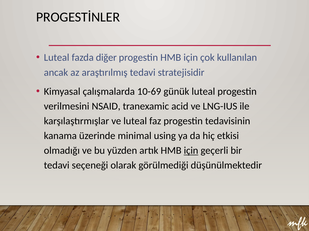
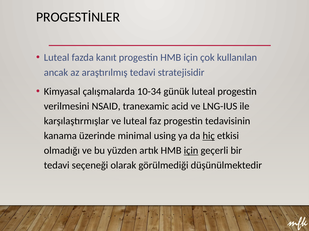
diğer: diğer -> kanıt
10-69: 10-69 -> 10-34
hiç underline: none -> present
